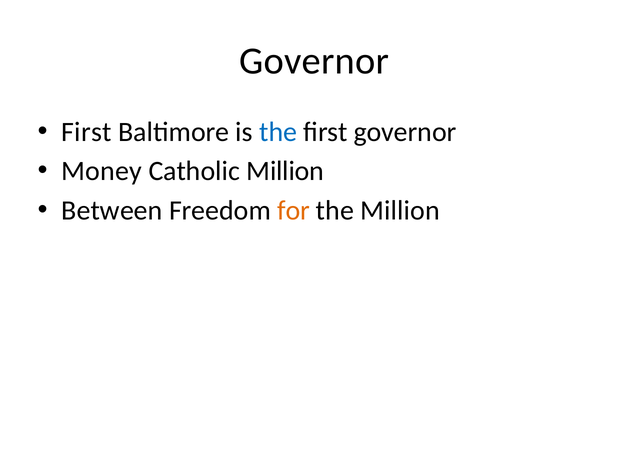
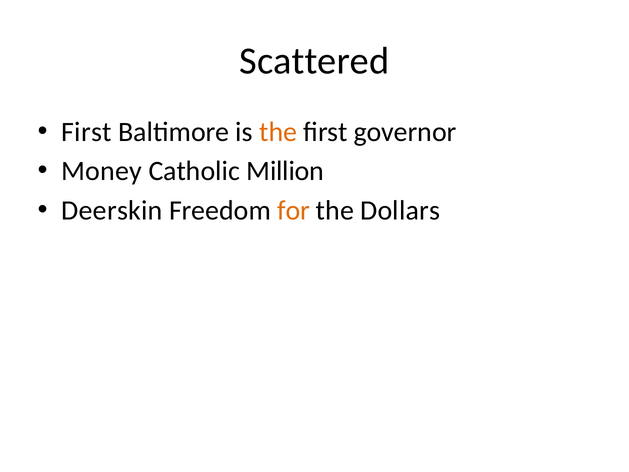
Governor at (314, 61): Governor -> Scattered
the at (278, 132) colour: blue -> orange
Between: Between -> Deerskin
the Million: Million -> Dollars
